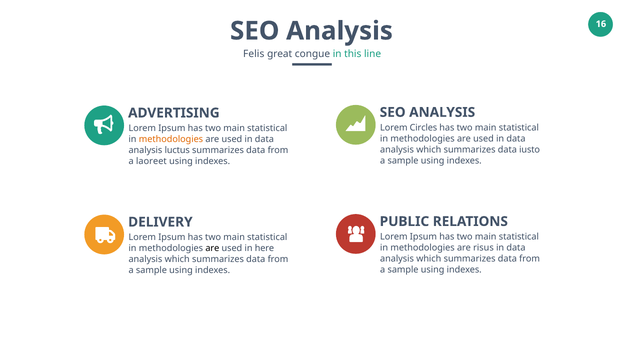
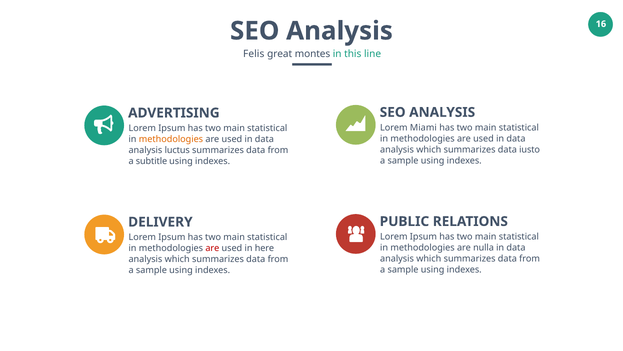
congue: congue -> montes
Circles: Circles -> Miami
laoreet: laoreet -> subtitle
risus: risus -> nulla
are at (212, 248) colour: black -> red
